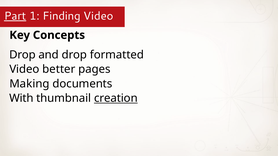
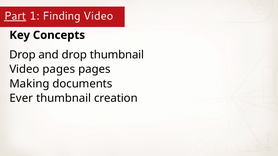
drop formatted: formatted -> thumbnail
Video better: better -> pages
With: With -> Ever
creation underline: present -> none
